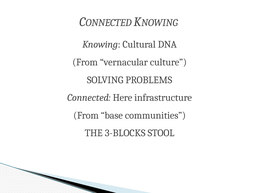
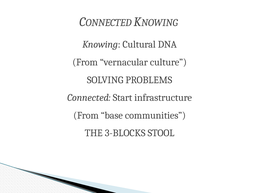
Here: Here -> Start
